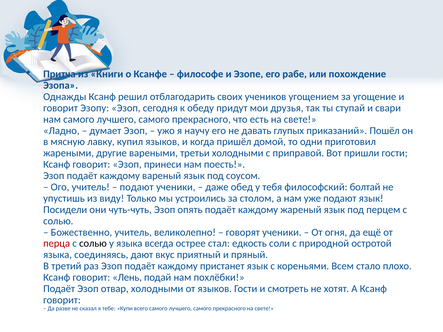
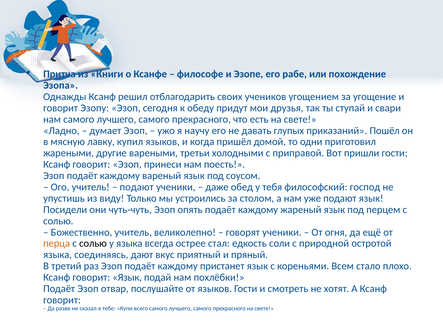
болтай: болтай -> господ
перца colour: red -> orange
говорит Лень: Лень -> Язык
отвар холодными: холодными -> послушайте
